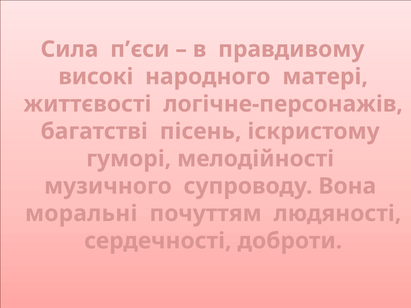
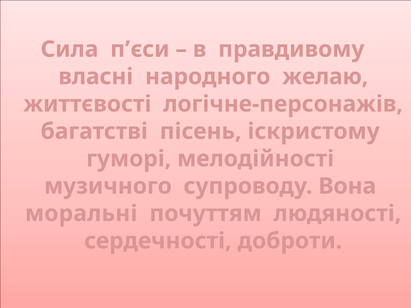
високі: високі -> власні
матері: матері -> желаю
